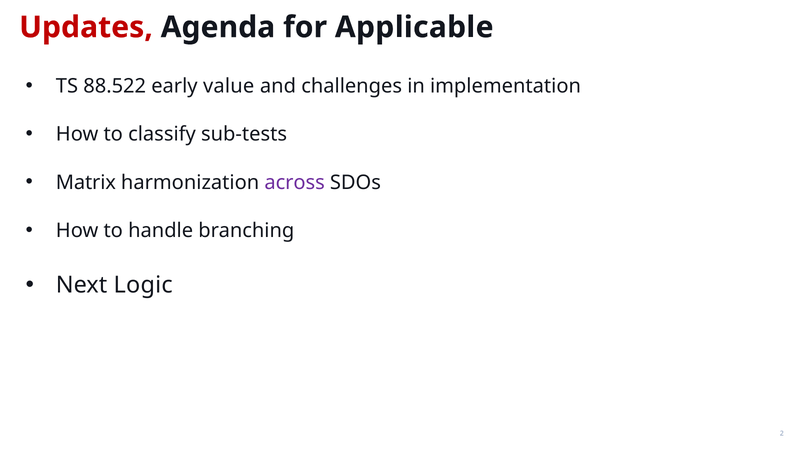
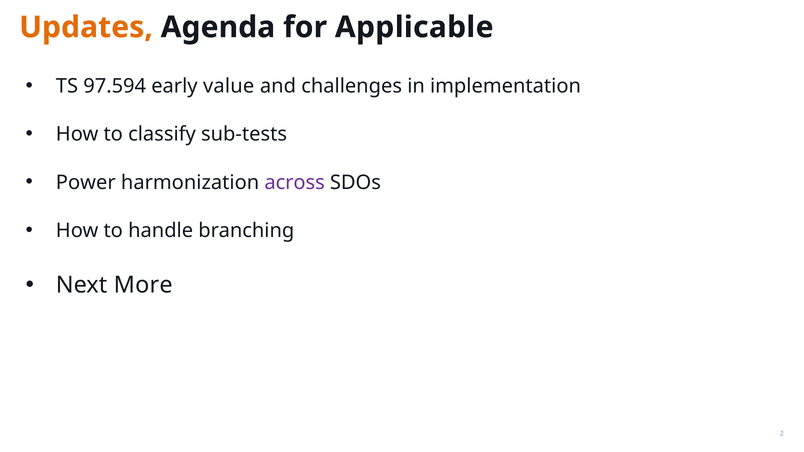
Updates colour: red -> orange
88.522: 88.522 -> 97.594
Matrix: Matrix -> Power
Logic: Logic -> More
